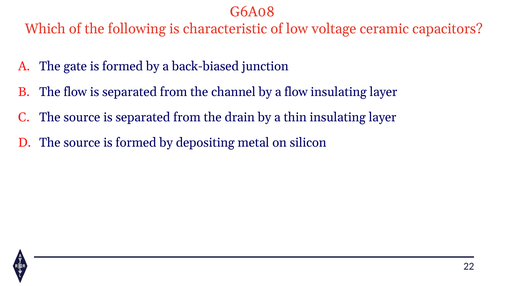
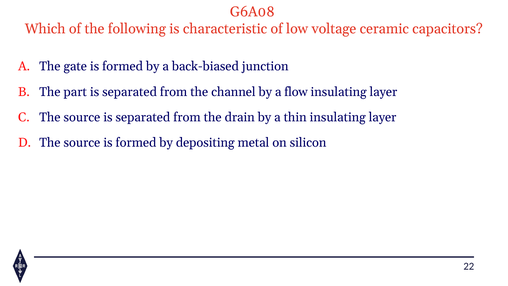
The flow: flow -> part
